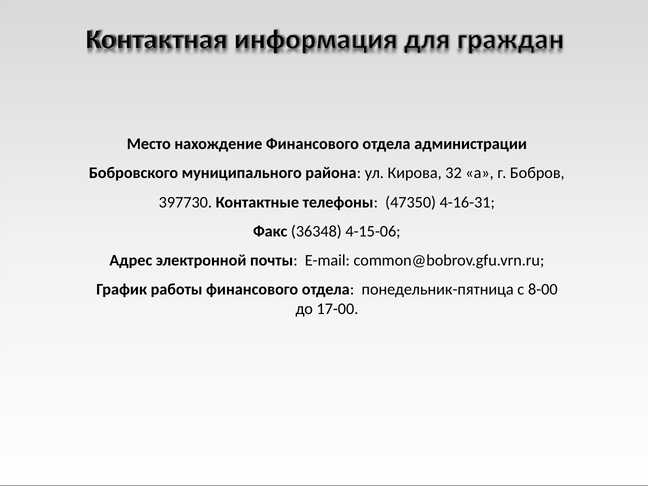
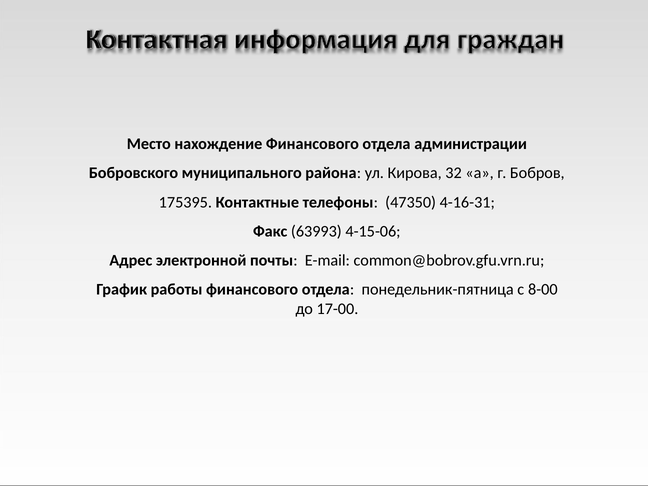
397730: 397730 -> 175395
36348: 36348 -> 63993
